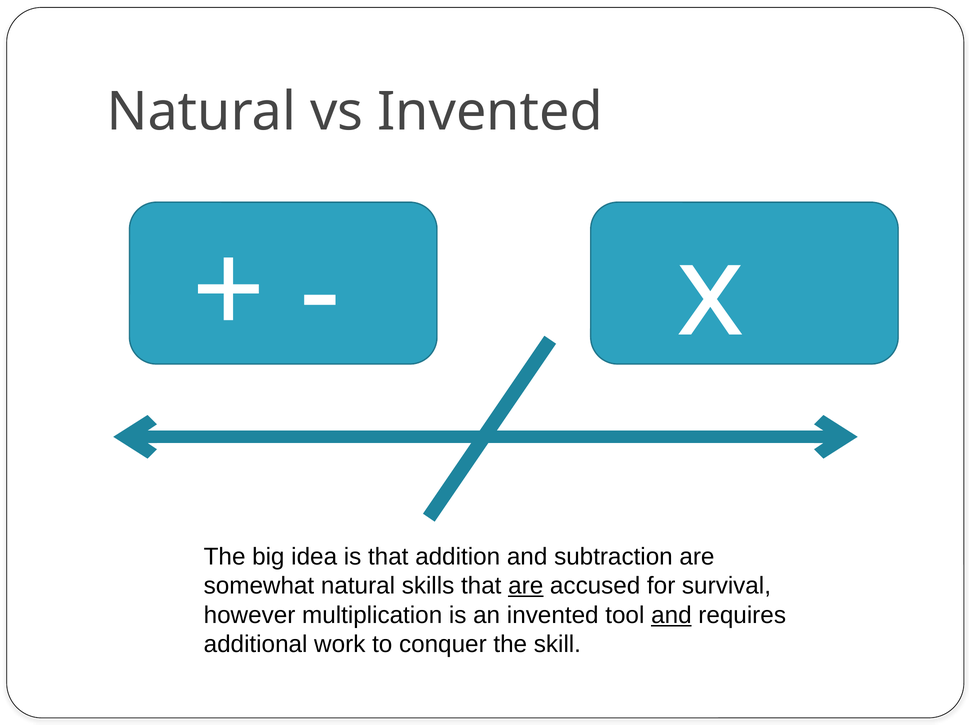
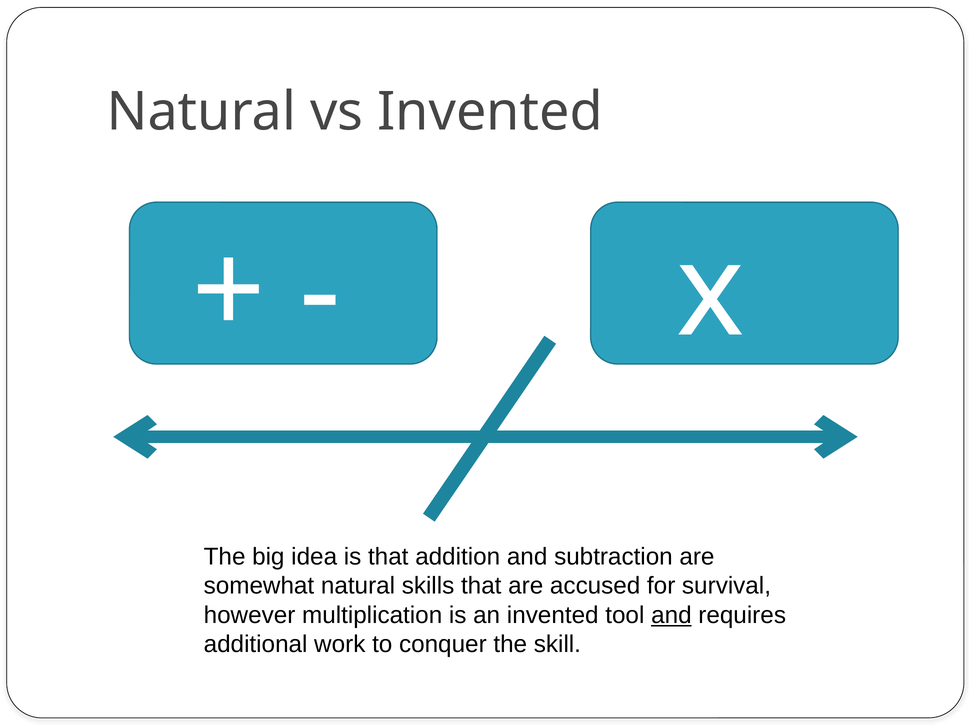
are at (526, 586) underline: present -> none
